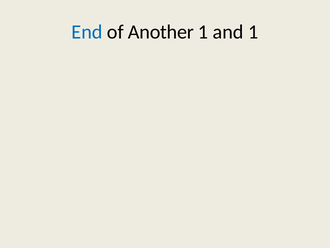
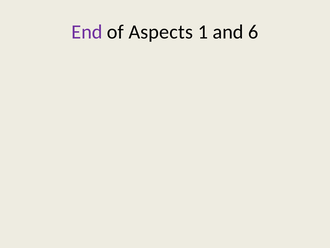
End colour: blue -> purple
Another: Another -> Aspects
and 1: 1 -> 6
